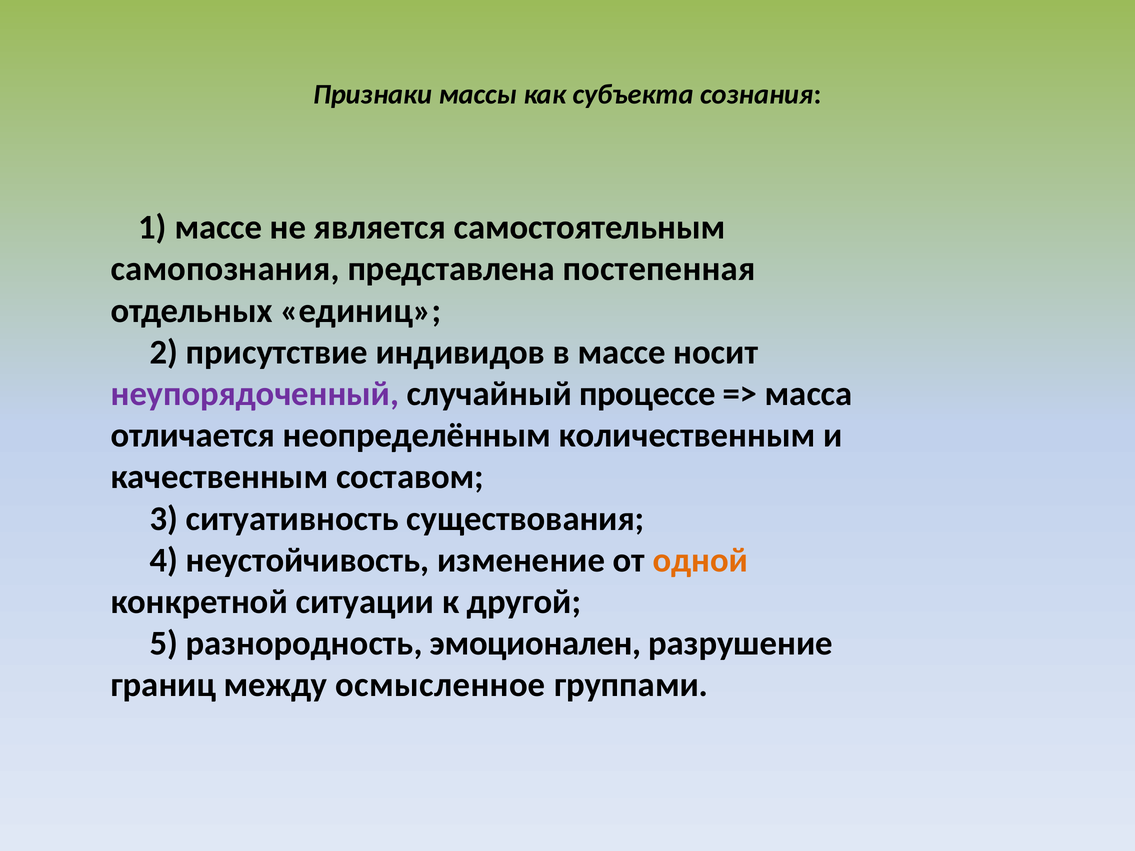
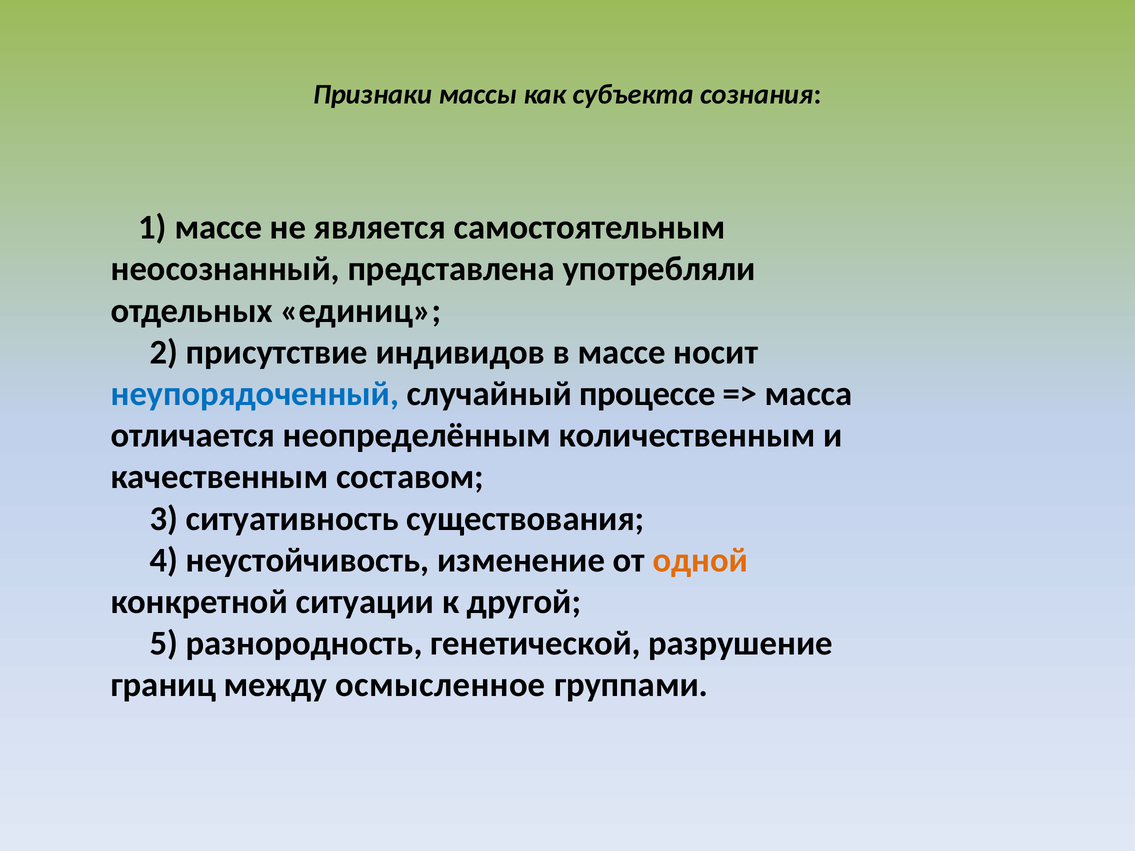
самопознания: самопознания -> неосознанный
постепенная: постепенная -> употребляли
неупорядоченный colour: purple -> blue
эмоционален: эмоционален -> генетической
